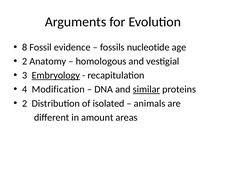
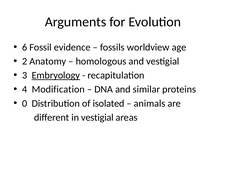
8: 8 -> 6
nucleotide: nucleotide -> worldview
similar underline: present -> none
2 at (25, 104): 2 -> 0
in amount: amount -> vestigial
